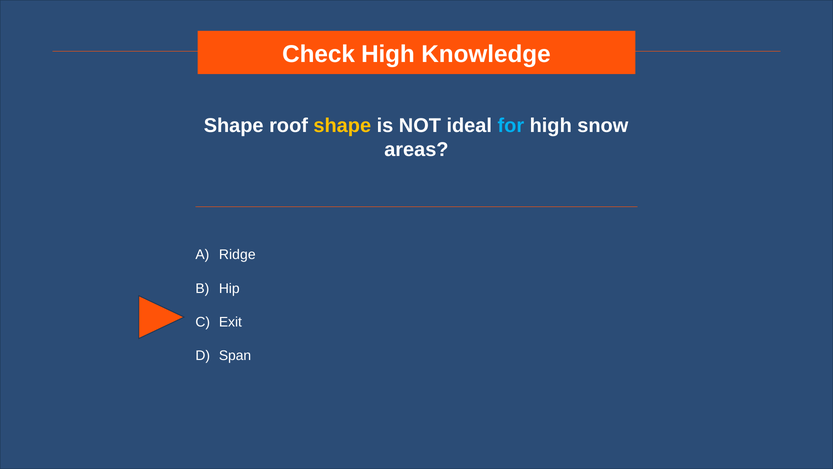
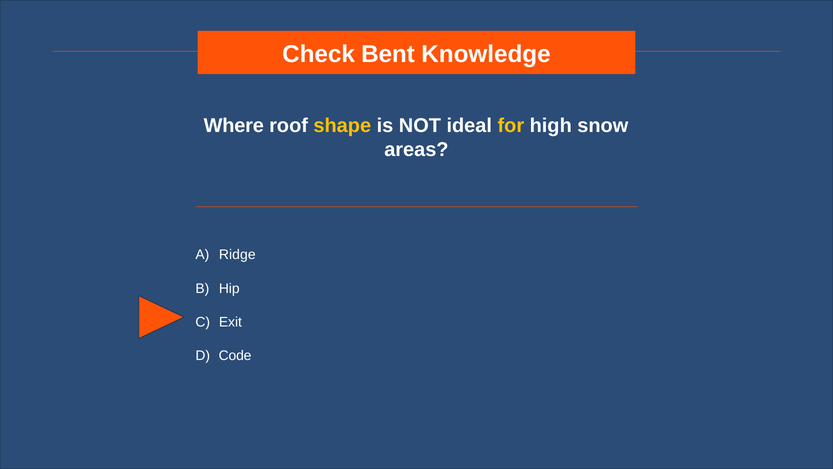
Check High: High -> Bent
Shape at (234, 126): Shape -> Where
for colour: light blue -> yellow
Span: Span -> Code
